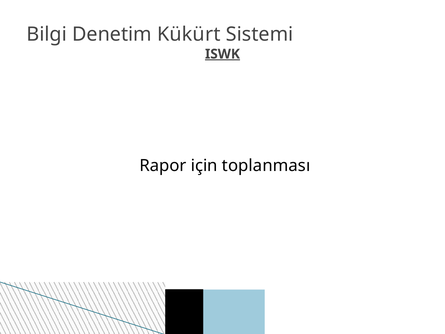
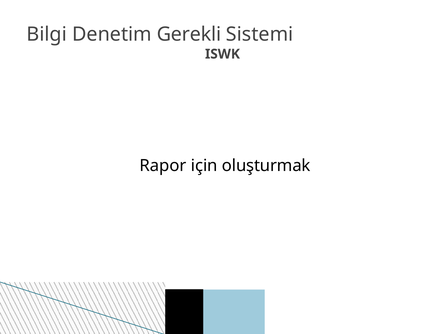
Kükürt: Kükürt -> Gerekli
ISWK underline: present -> none
toplanması: toplanması -> oluşturmak
